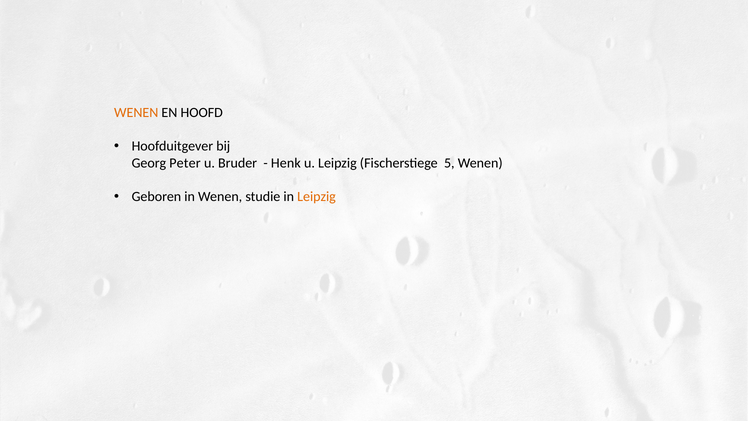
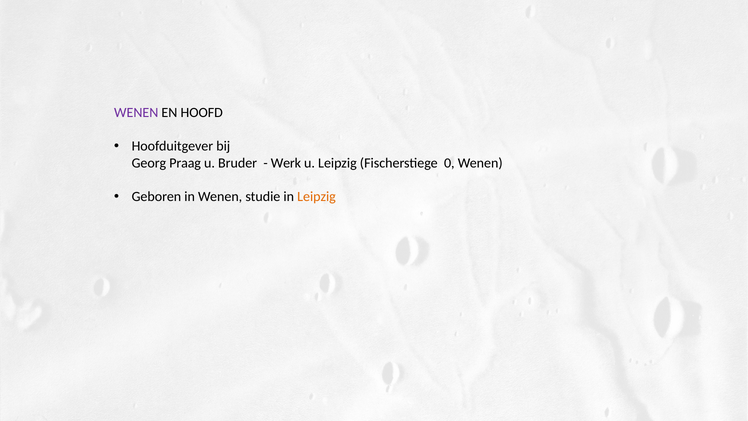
WENEN at (136, 112) colour: orange -> purple
Peter: Peter -> Praag
Henk: Henk -> Werk
5: 5 -> 0
